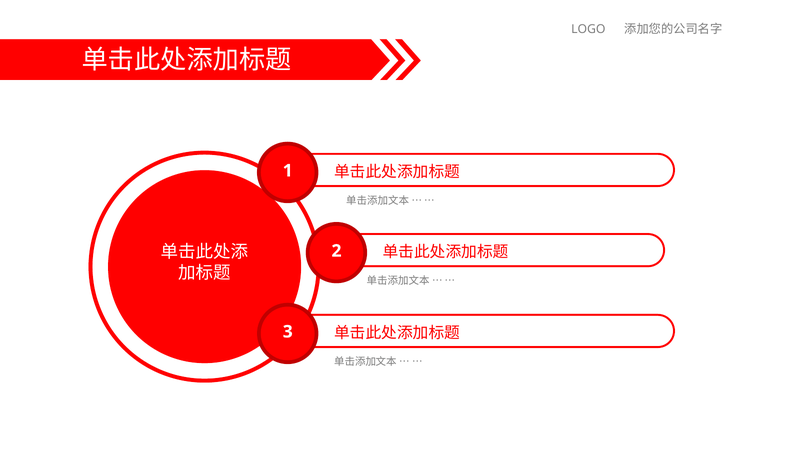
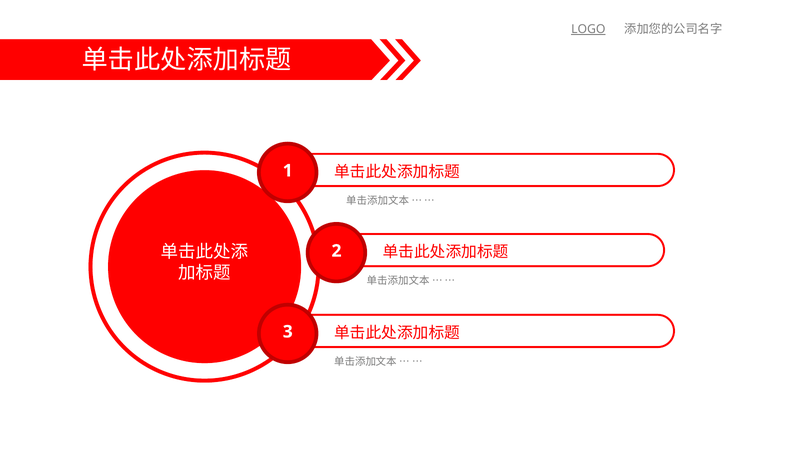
LOGO underline: none -> present
